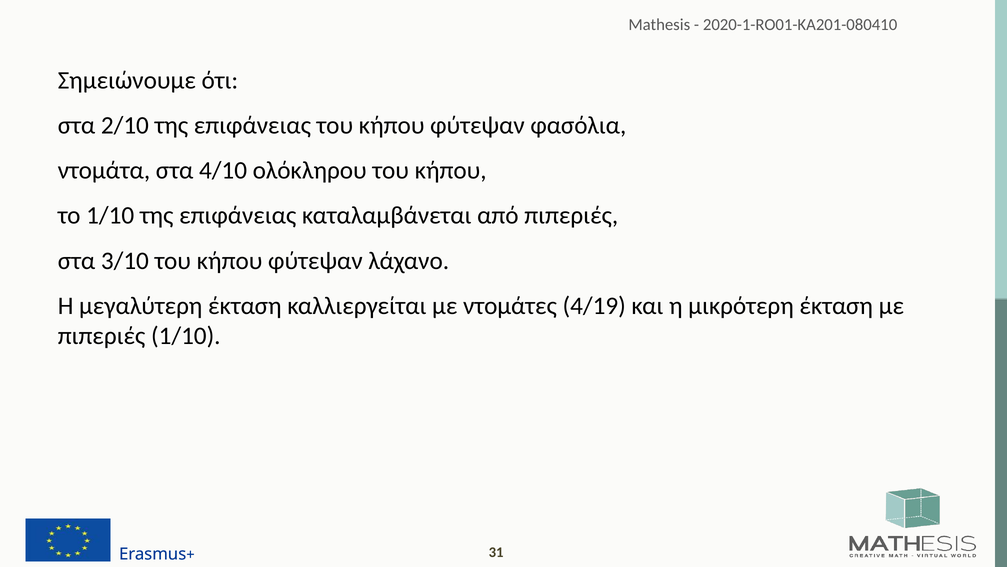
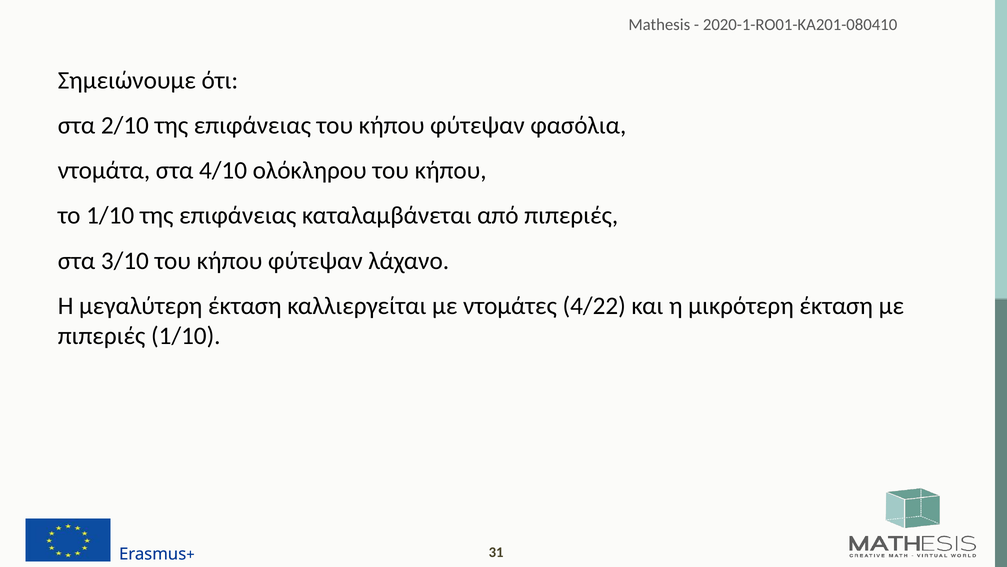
4/19: 4/19 -> 4/22
